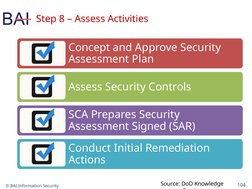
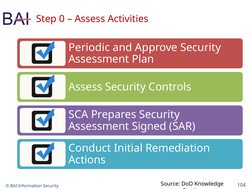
8: 8 -> 0
Concept: Concept -> Periodic
